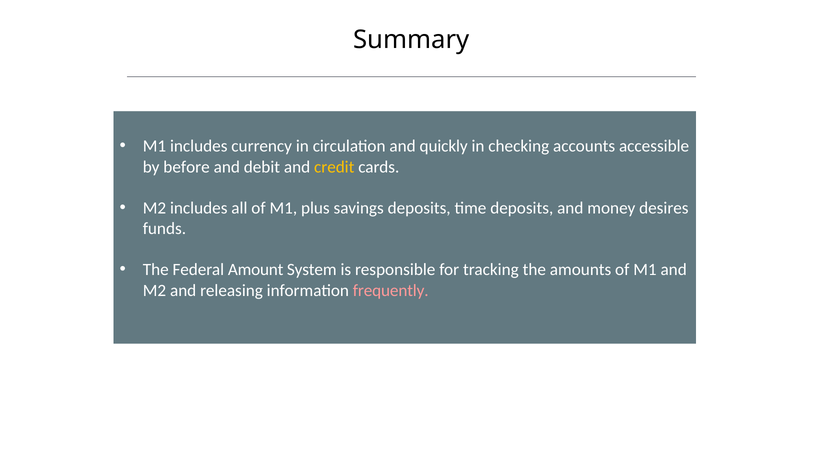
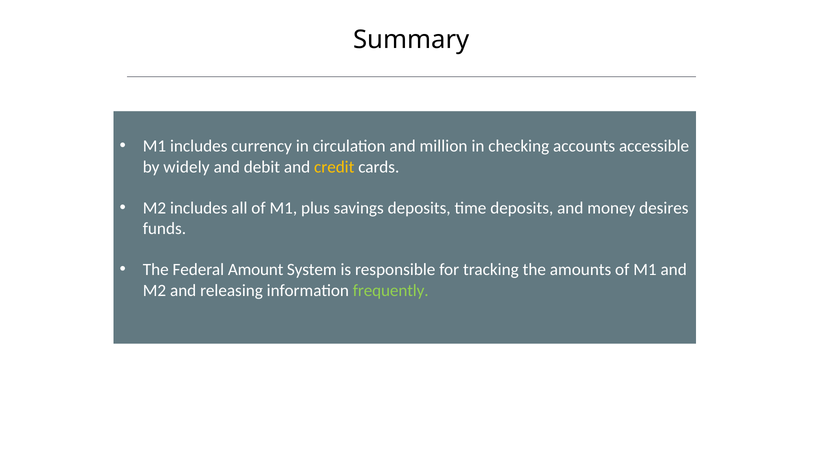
quickly: quickly -> million
before: before -> widely
frequently colour: pink -> light green
